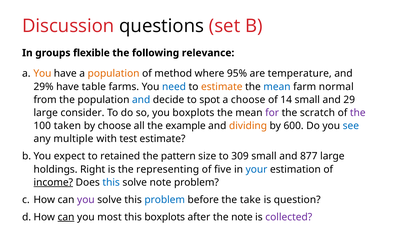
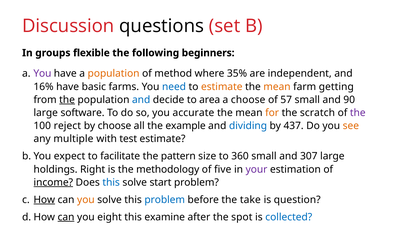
relevance: relevance -> beginners
You at (42, 73) colour: orange -> purple
95%: 95% -> 35%
temperature: temperature -> independent
29%: 29% -> 16%
table: table -> basic
mean at (277, 86) colour: blue -> orange
normal: normal -> getting
the at (67, 99) underline: none -> present
spot: spot -> area
14: 14 -> 57
29: 29 -> 90
consider: consider -> software
you boxplots: boxplots -> accurate
for colour: purple -> orange
taken: taken -> reject
dividing colour: orange -> blue
600: 600 -> 437
see colour: blue -> orange
retained: retained -> facilitate
309: 309 -> 360
877: 877 -> 307
representing: representing -> methodology
your colour: blue -> purple
solve note: note -> start
How underline: none -> present
you at (86, 199) colour: purple -> orange
most: most -> eight
this boxplots: boxplots -> examine
the note: note -> spot
collected colour: purple -> blue
